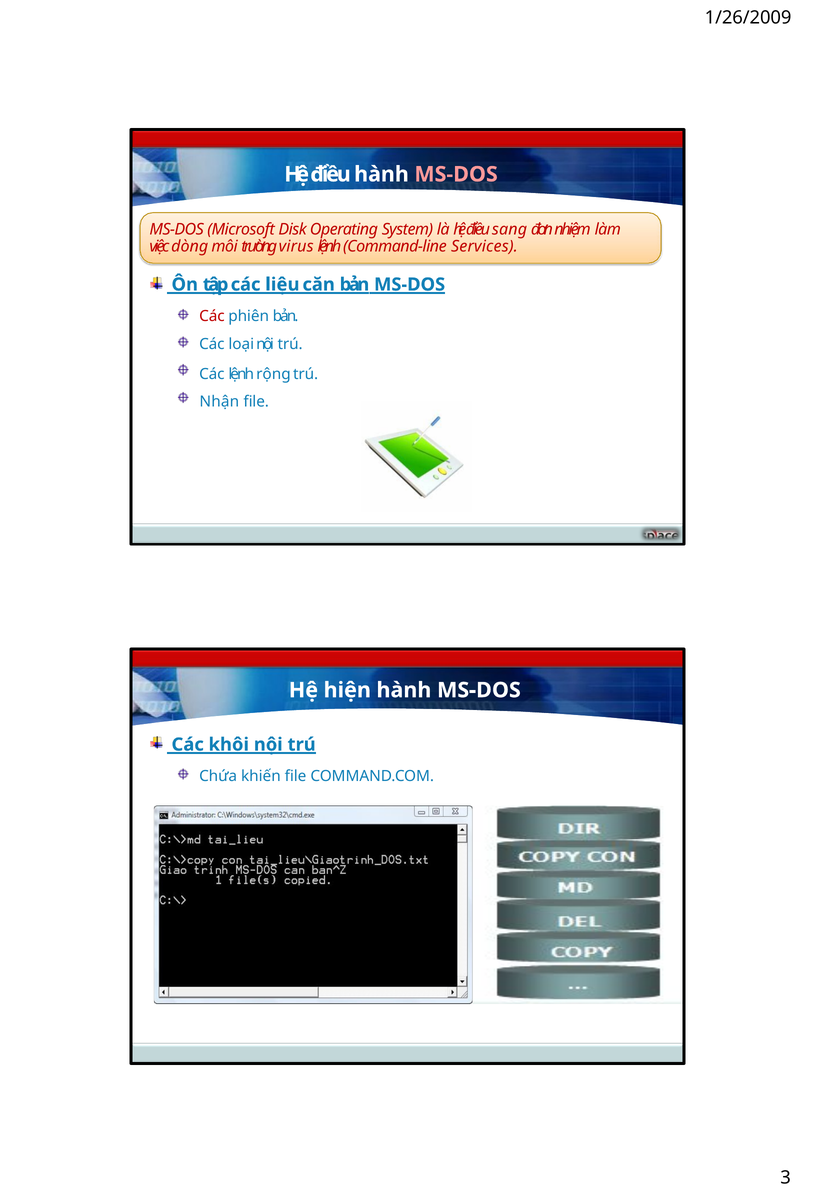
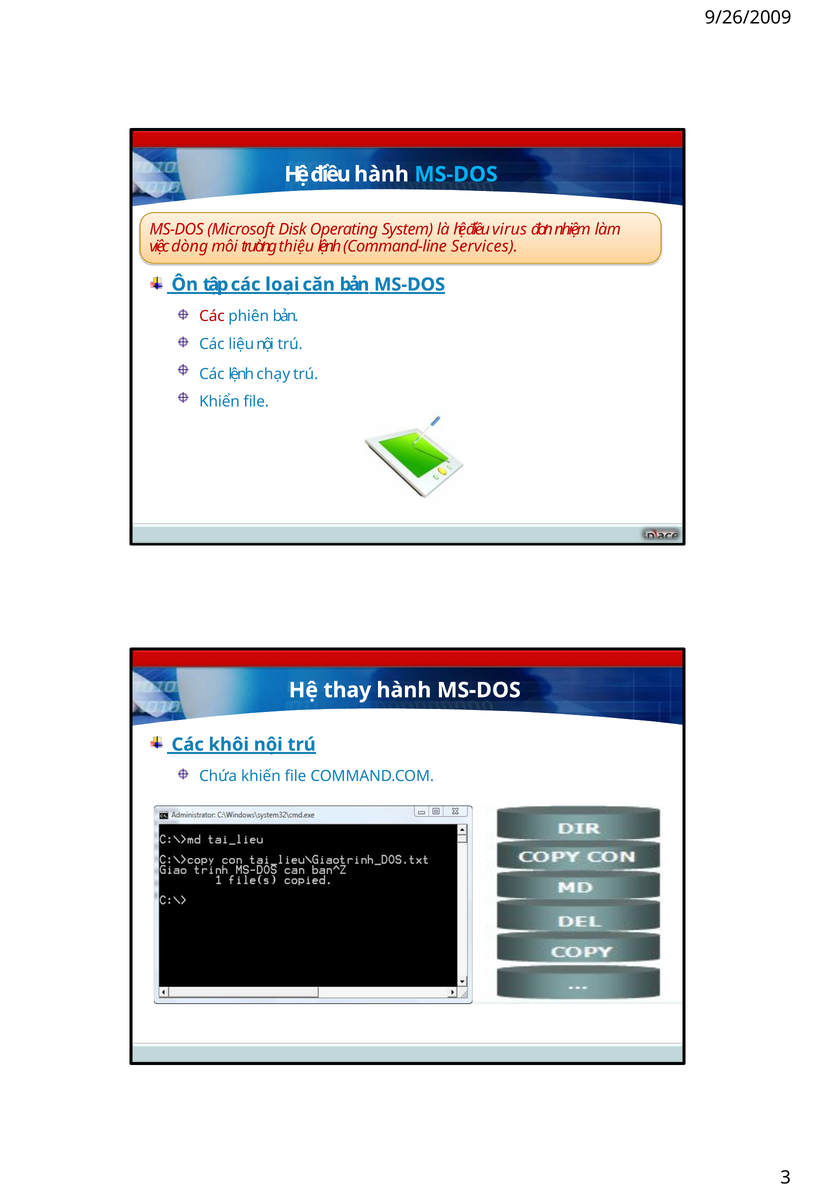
1/26/2009: 1/26/2009 -> 9/26/2009
MS-DOS at (456, 174) colour: pink -> light blue
sang: sang -> virus
virus: virus -> thiệu
liệu: liệu -> loại
loại: loại -> liệu
rộng: rộng -> chạy
Nhận: Nhận -> Khiển
hiện: hiện -> thay
